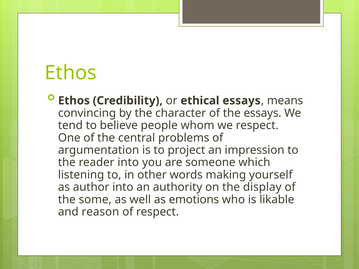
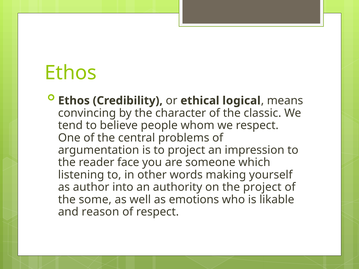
ethical essays: essays -> logical
the essays: essays -> classic
reader into: into -> face
the display: display -> project
